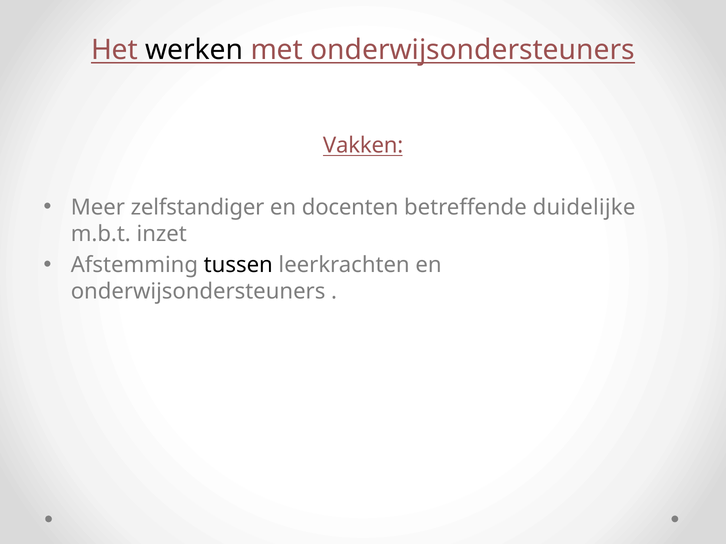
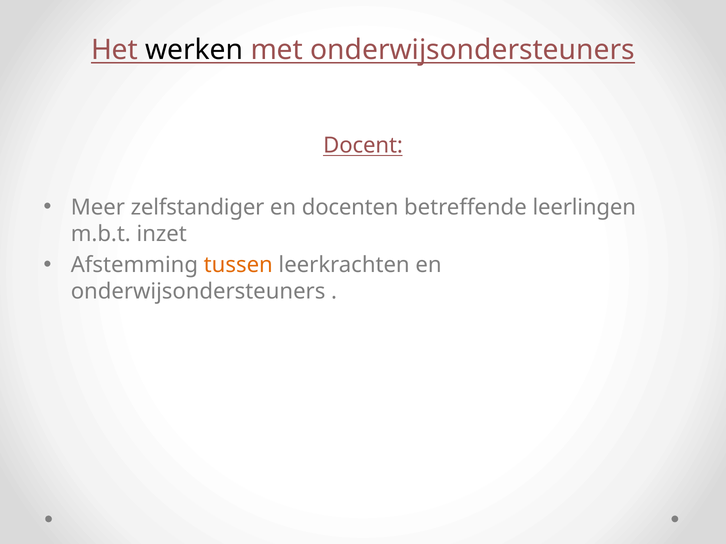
Vakken: Vakken -> Docent
duidelijke: duidelijke -> leerlingen
tussen colour: black -> orange
